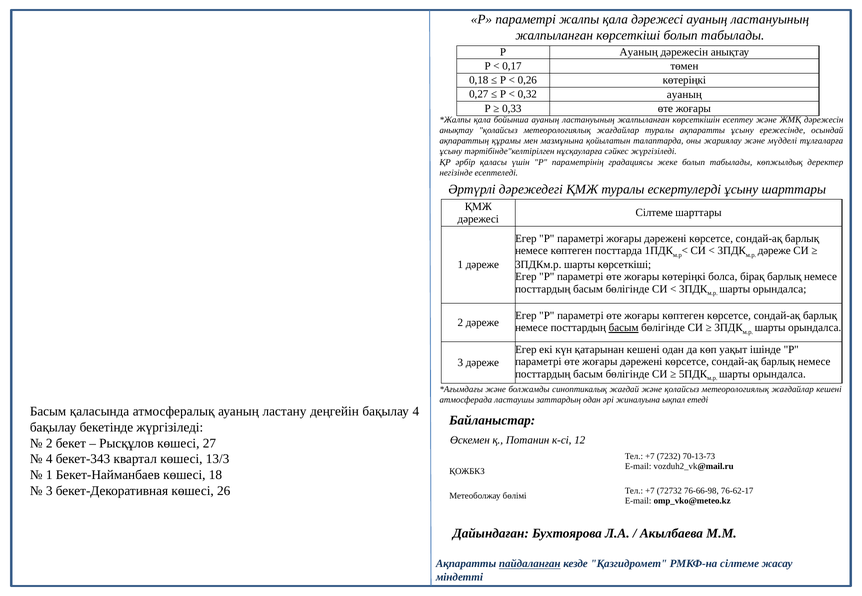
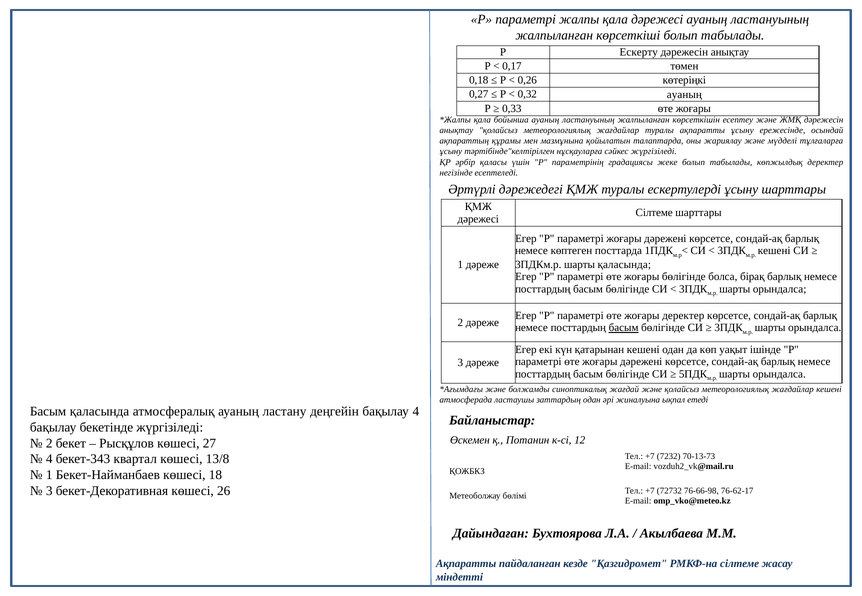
Р Ауаның: Ауаның -> Ескерту
дәреже at (774, 251): дәреже -> кешені
шарты көрсеткіші: көрсеткіші -> қаласында
жоғары көтеріңкі: көтеріңкі -> бөлігінде
жоғары көптеген: көптеген -> деректер
13/3: 13/3 -> 13/8
пайдаланған underline: present -> none
